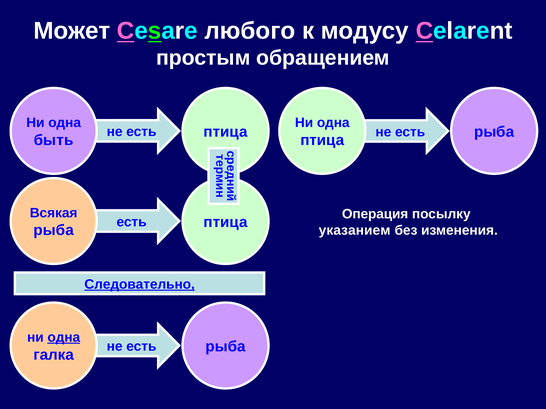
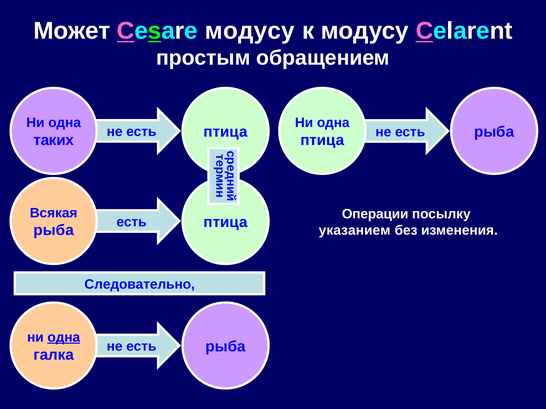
Cesare любого: любого -> модусу
быть: быть -> таких
Операция: Операция -> Операции
Следовательно underline: present -> none
